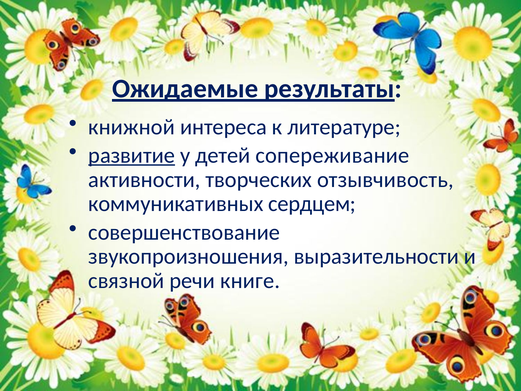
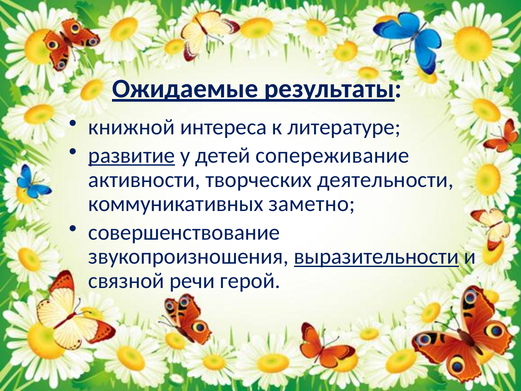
отзывчивость: отзывчивость -> деятельности
сердцем: сердцем -> заметно
выразительности underline: none -> present
книге: книге -> герой
